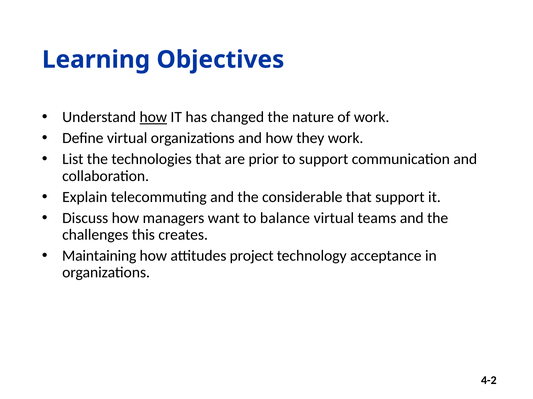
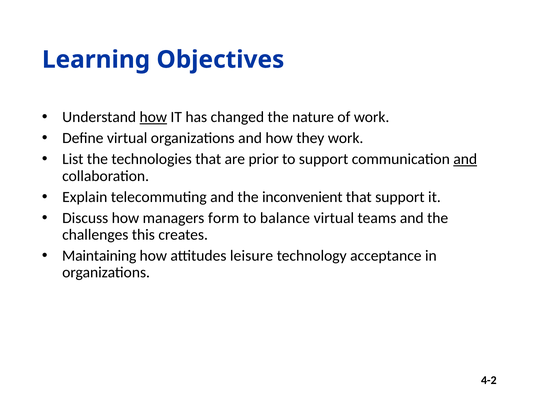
and at (465, 159) underline: none -> present
considerable: considerable -> inconvenient
want: want -> form
project: project -> leisure
